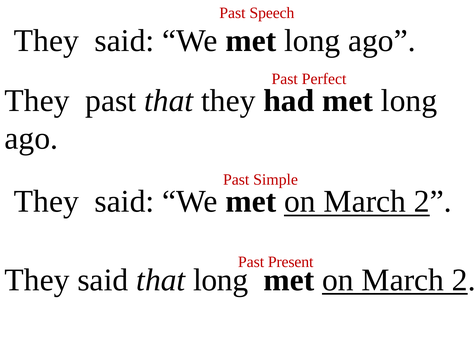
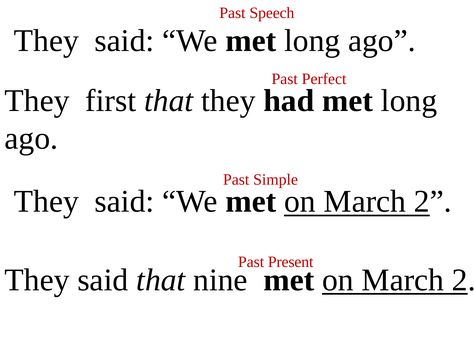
They past: past -> first
that long: long -> nine
